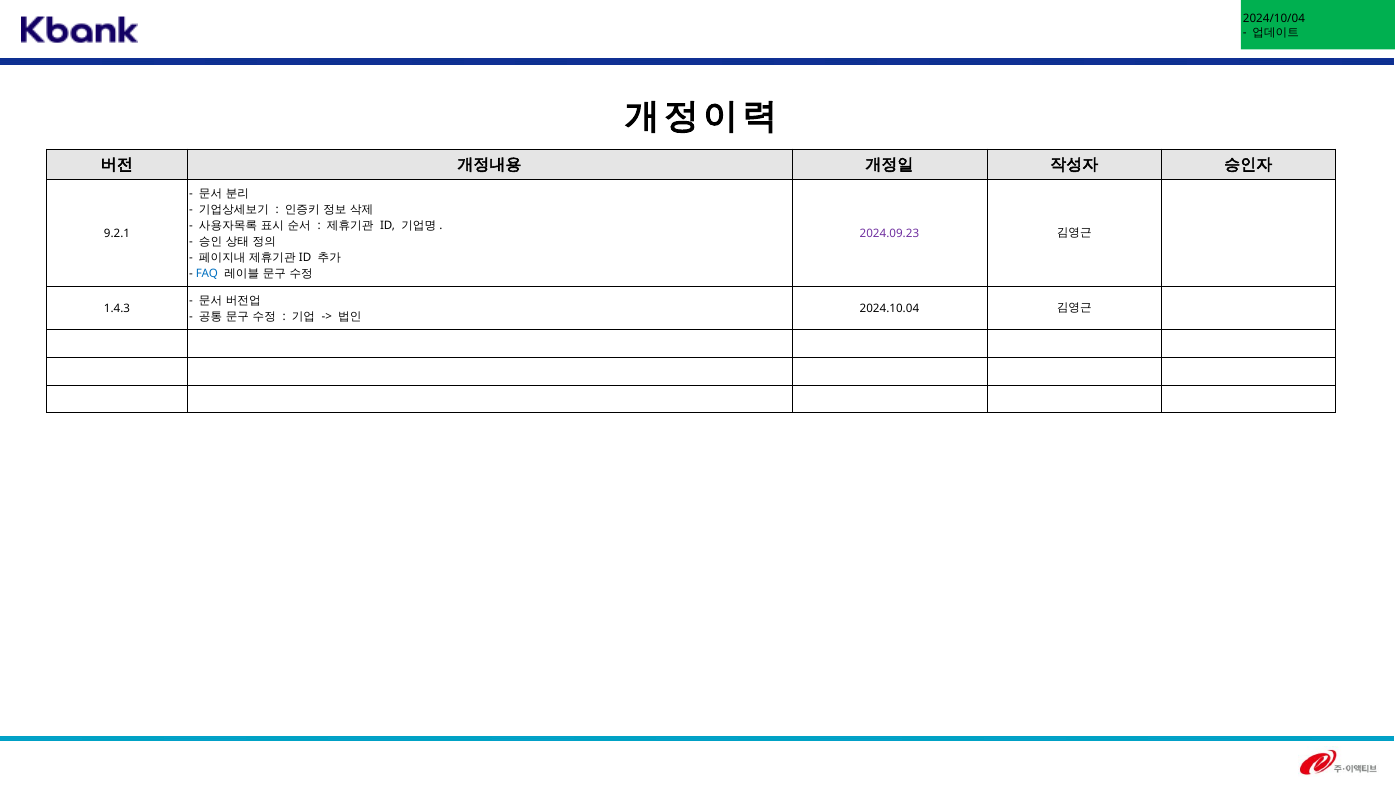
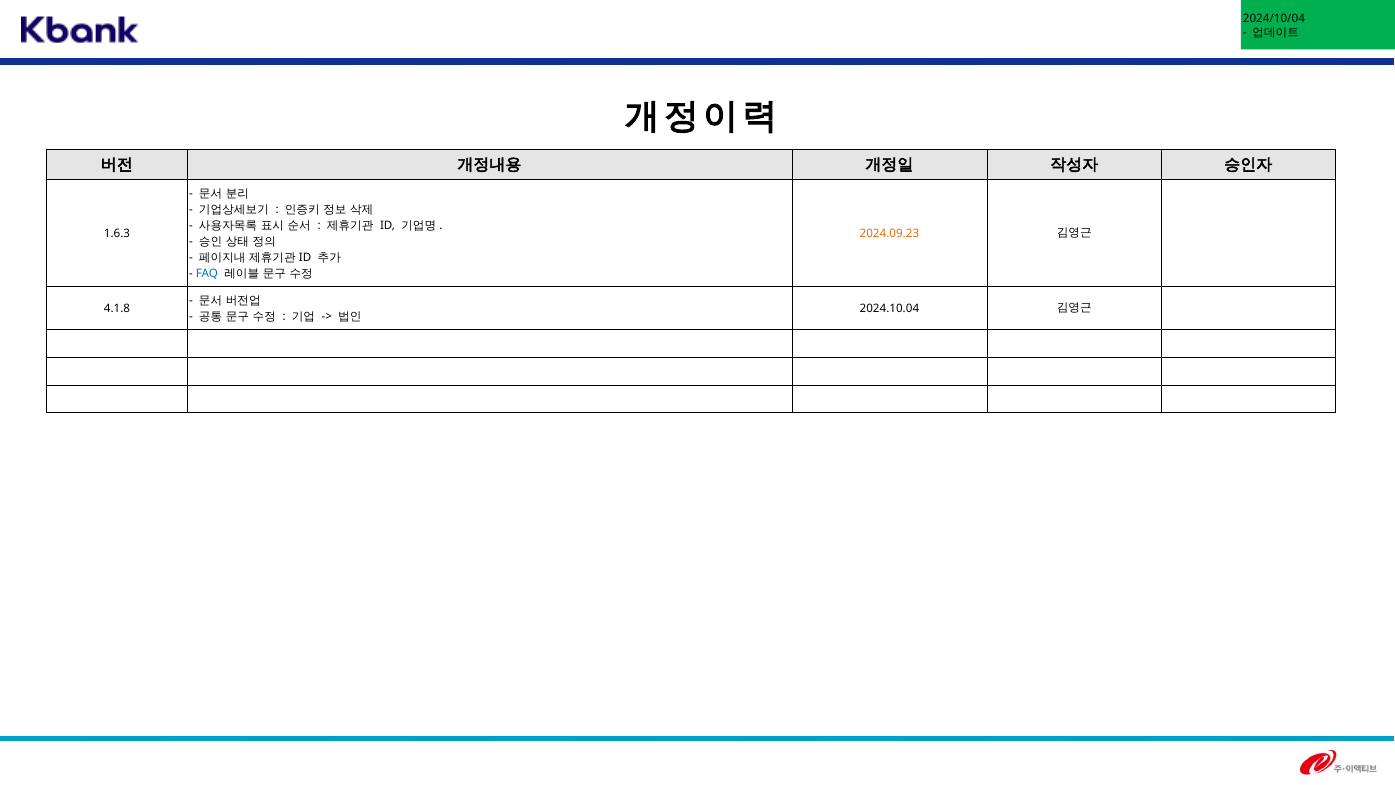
9.2.1: 9.2.1 -> 1.6.3
2024.09.23 colour: purple -> orange
1.4.3: 1.4.3 -> 4.1.8
